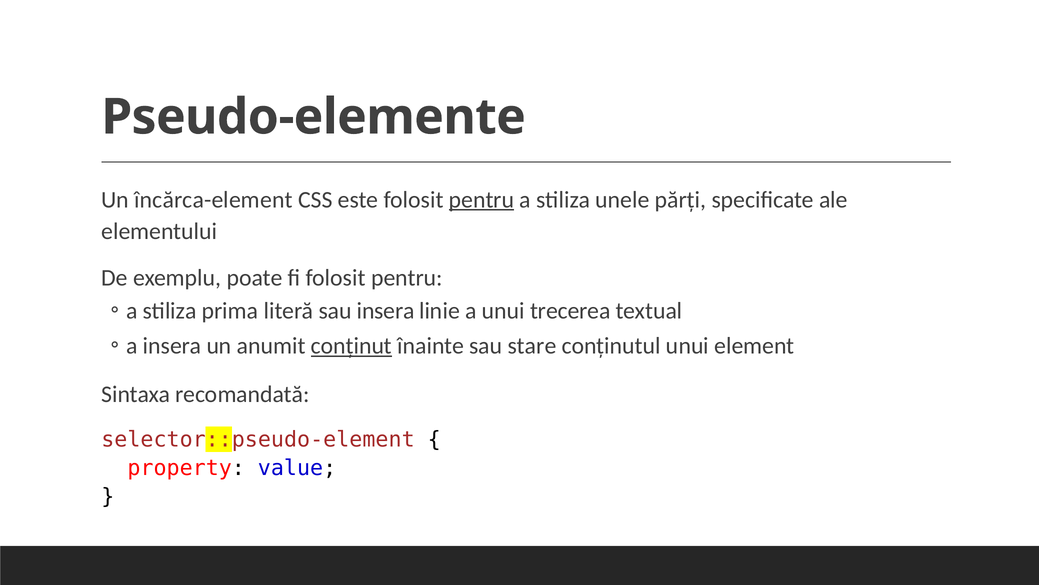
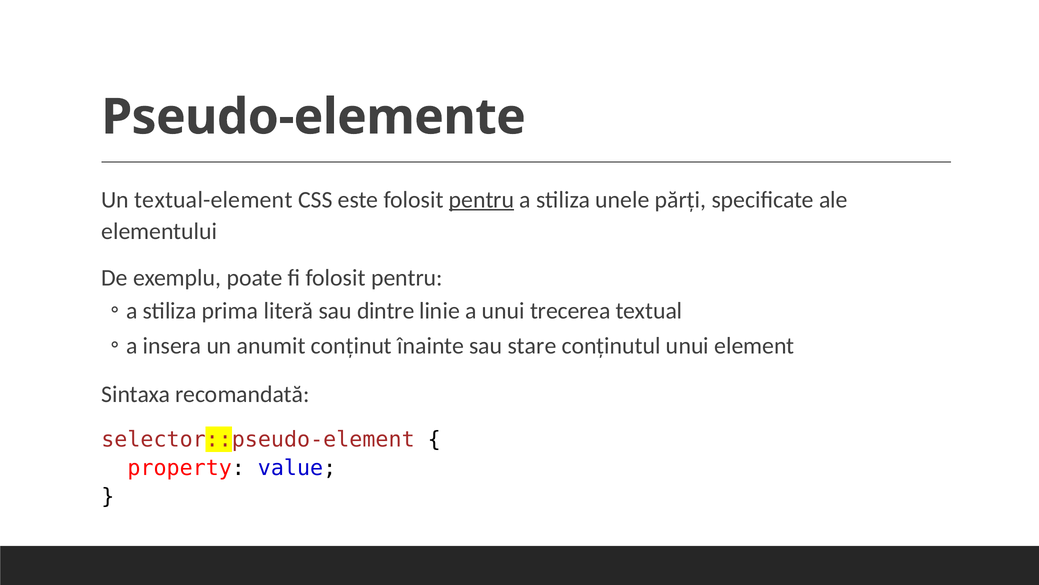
încărca-element: încărca-element -> textual-element
sau insera: insera -> dintre
conținut underline: present -> none
